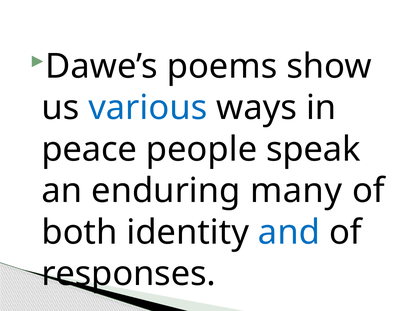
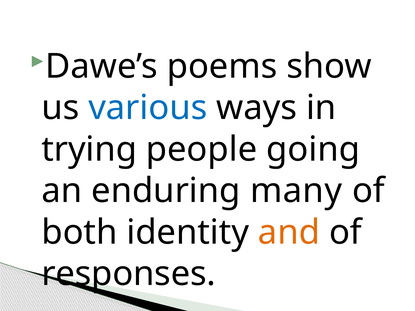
peace: peace -> trying
speak: speak -> going
and colour: blue -> orange
